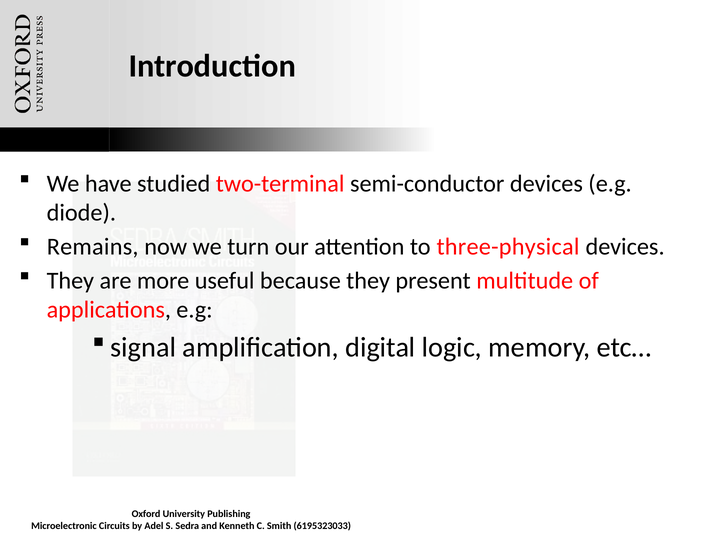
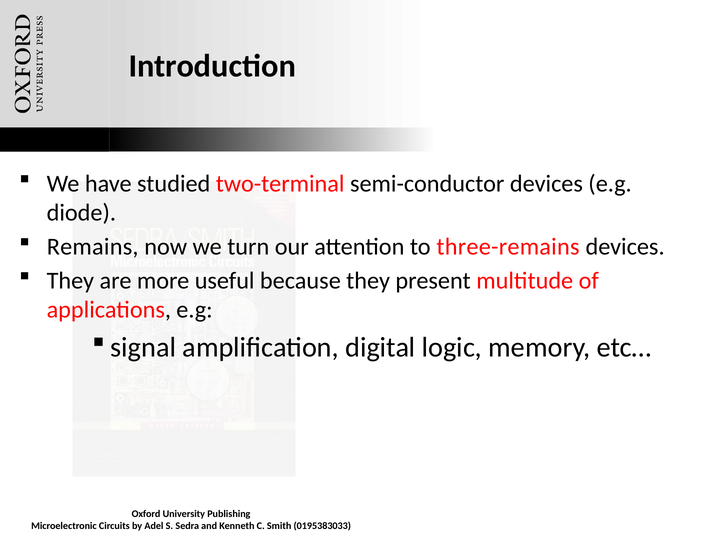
three-physical: three-physical -> three-remains
6195323033: 6195323033 -> 0195383033
